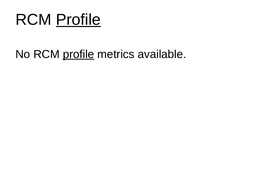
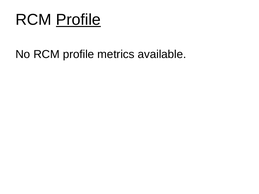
profile at (79, 54) underline: present -> none
